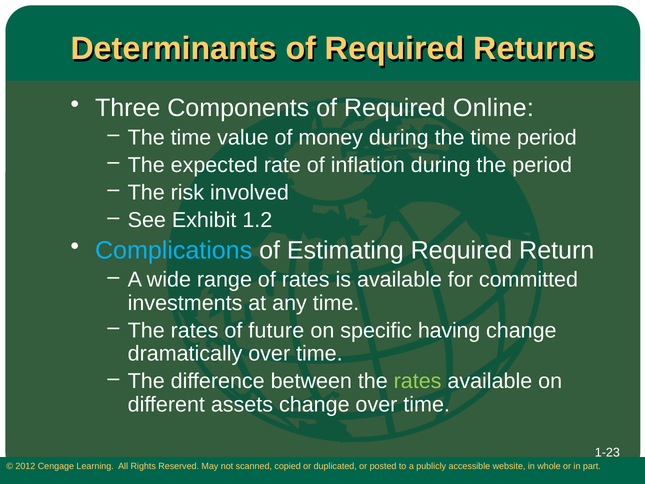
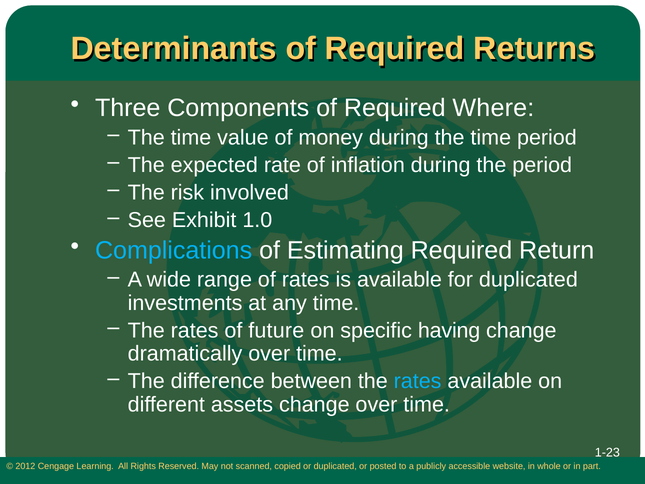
Online: Online -> Where
1.2: 1.2 -> 1.0
for committed: committed -> duplicated
rates at (418, 381) colour: light green -> light blue
